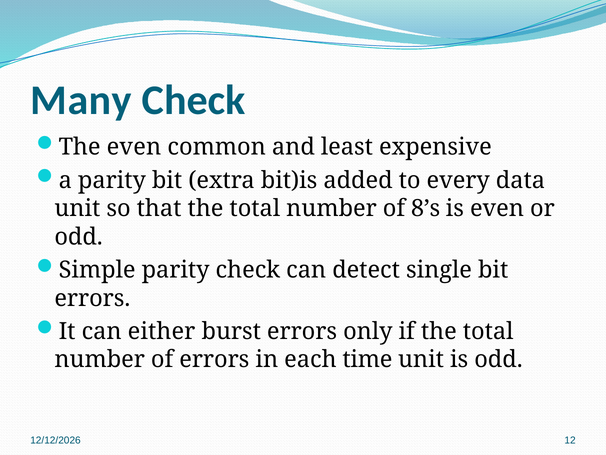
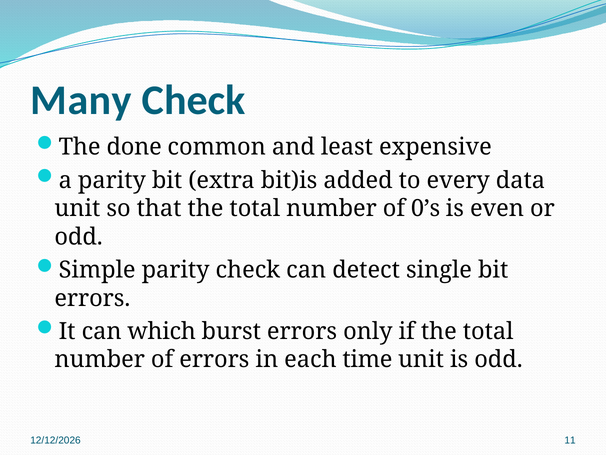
The even: even -> done
8’s: 8’s -> 0’s
either: either -> which
12: 12 -> 11
